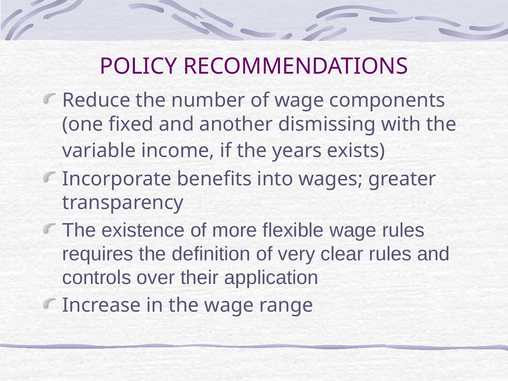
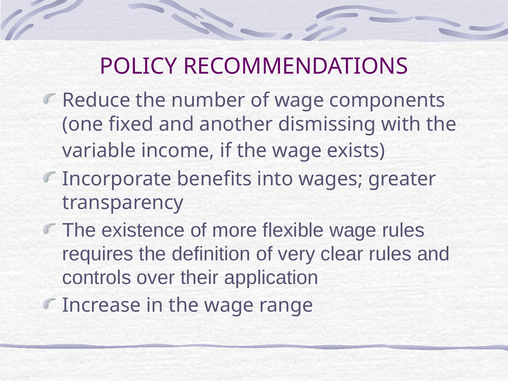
if the years: years -> wage
